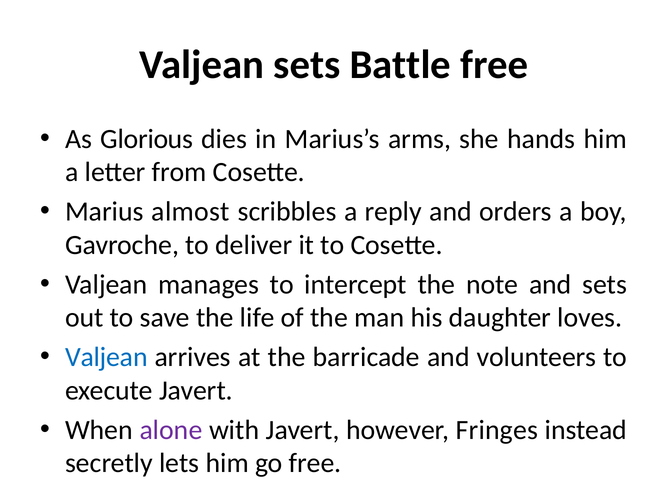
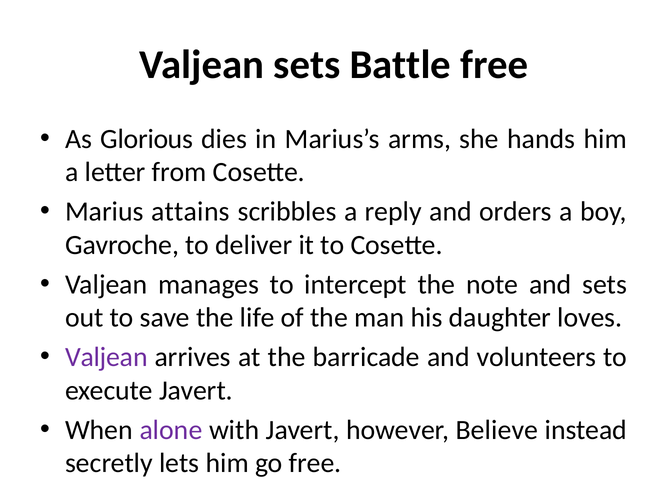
almost: almost -> attains
Valjean at (106, 357) colour: blue -> purple
Fringes: Fringes -> Believe
